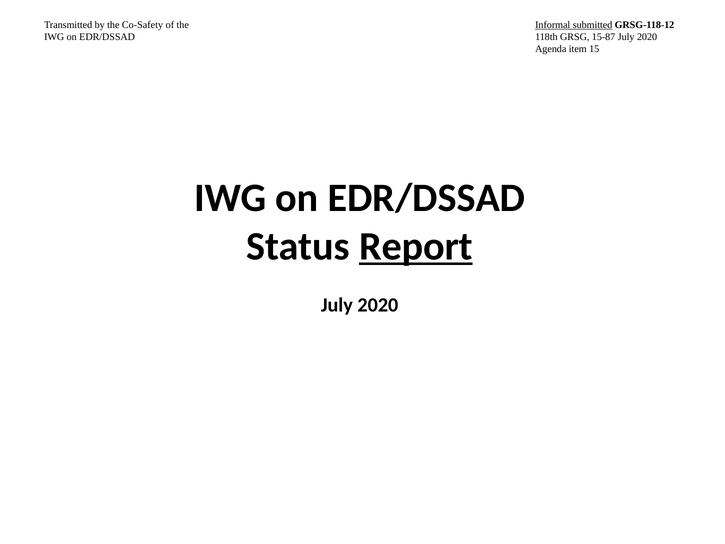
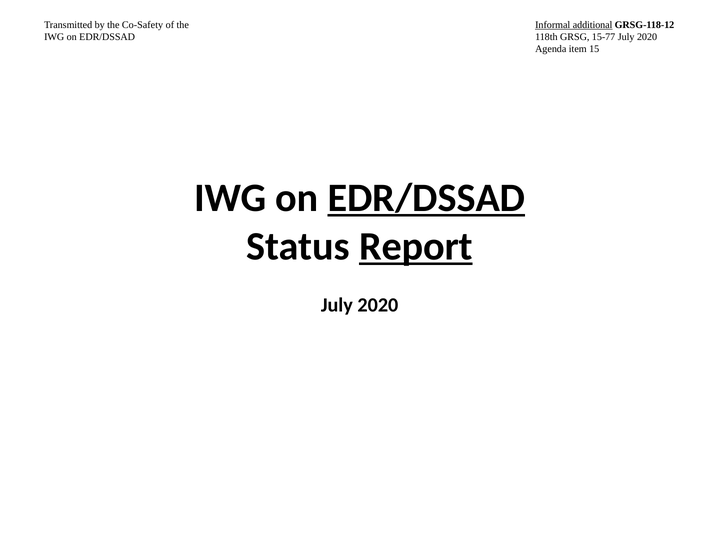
submitted: submitted -> additional
15-87: 15-87 -> 15-77
EDR/DSSAD at (426, 198) underline: none -> present
